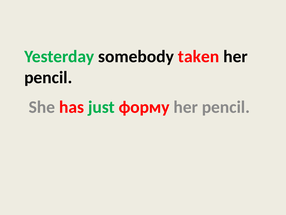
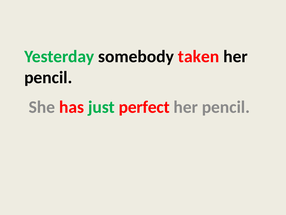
форму: форму -> perfect
